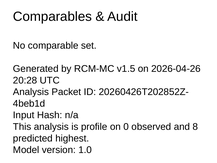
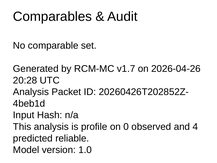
v1.5: v1.5 -> v1.7
8: 8 -> 4
highest: highest -> reliable
